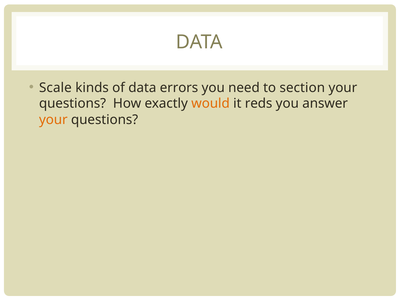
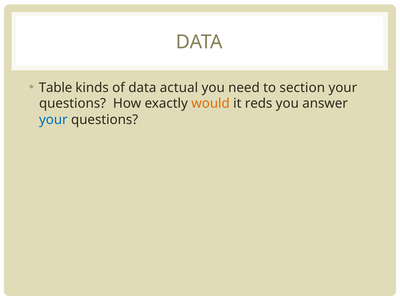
Scale: Scale -> Table
errors: errors -> actual
your at (53, 120) colour: orange -> blue
